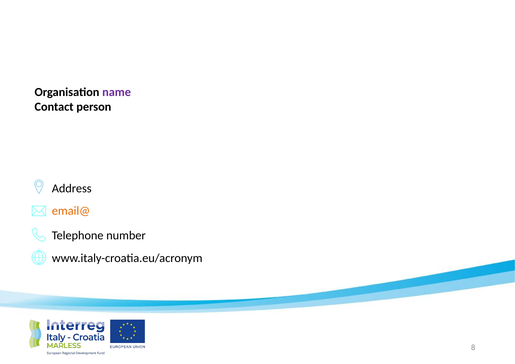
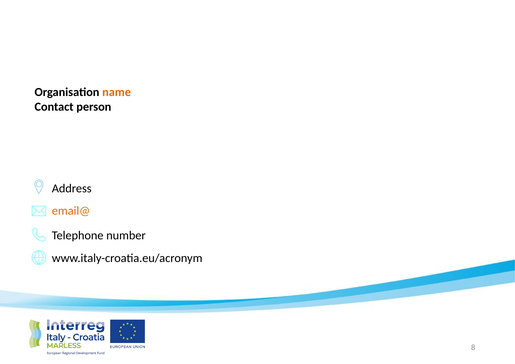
name colour: purple -> orange
